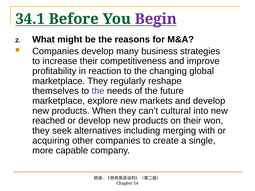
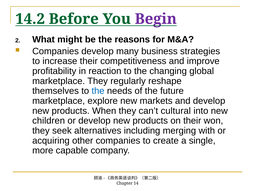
34.1: 34.1 -> 14.2
the at (98, 91) colour: purple -> blue
reached: reached -> children
